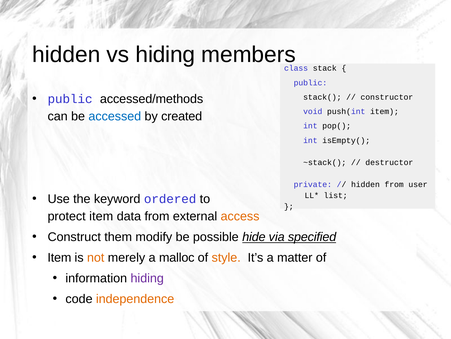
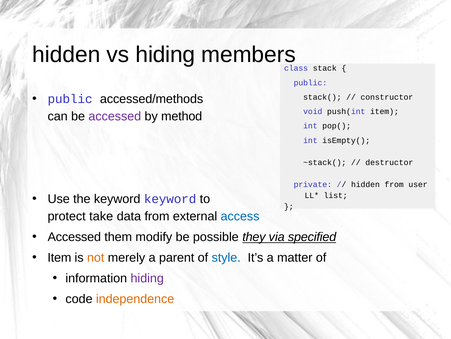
accessed at (115, 116) colour: blue -> purple
created: created -> method
keyword ordered: ordered -> keyword
protect item: item -> take
access colour: orange -> blue
Construct at (74, 236): Construct -> Accessed
hide: hide -> they
malloc: malloc -> parent
style colour: orange -> blue
